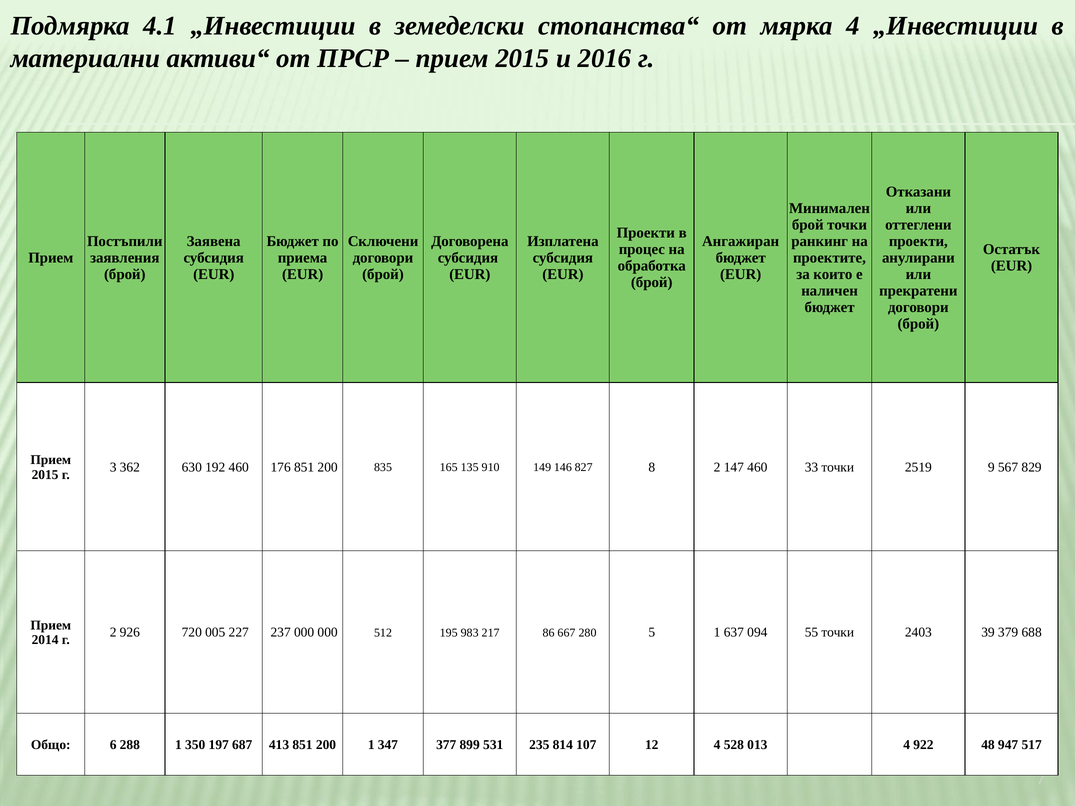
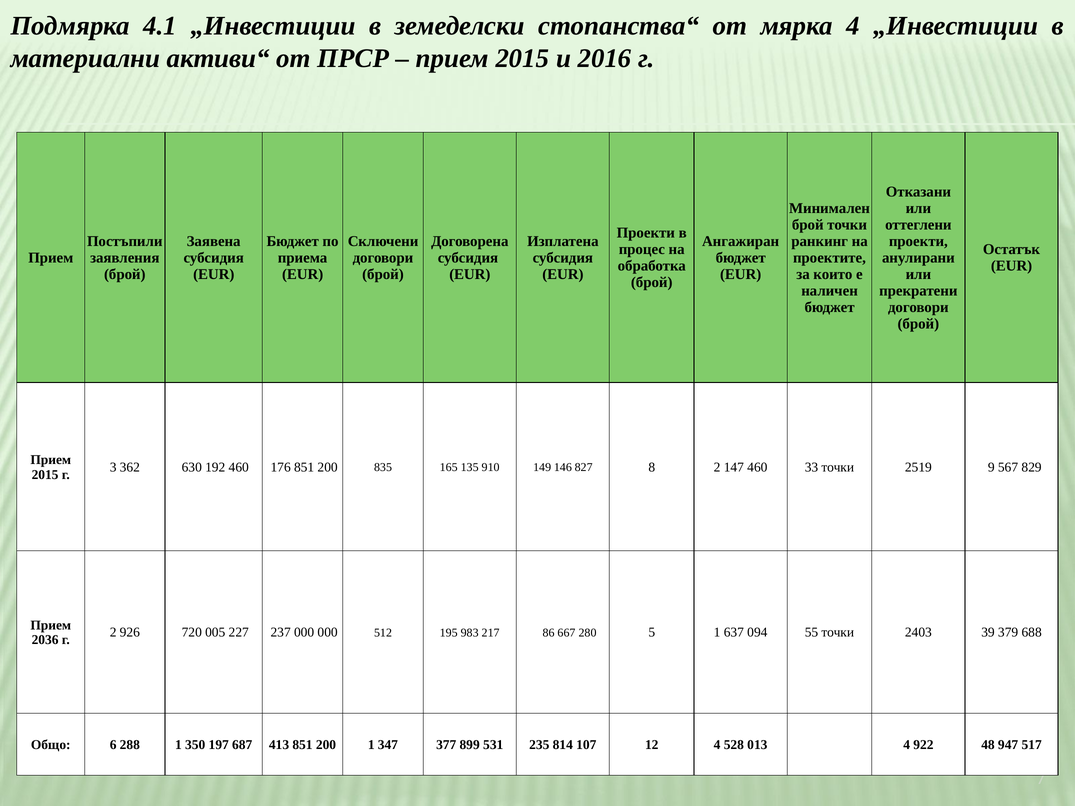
2014: 2014 -> 2036
